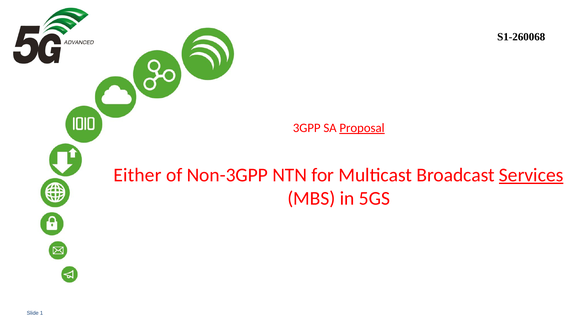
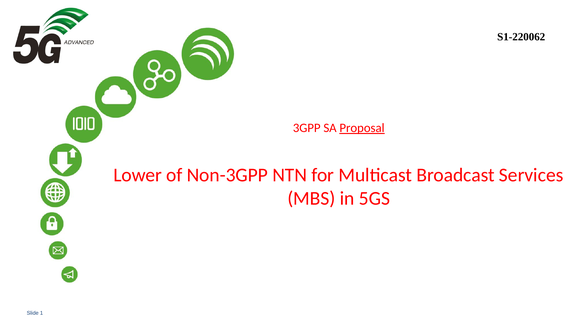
S1-260068: S1-260068 -> S1-220062
Either: Either -> Lower
Services underline: present -> none
